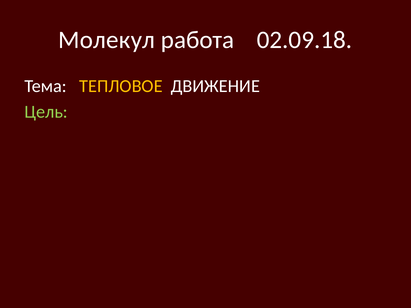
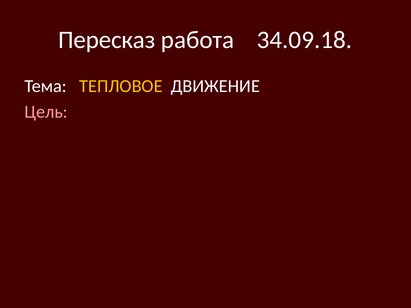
Молекул: Молекул -> Пересказ
02.09.18: 02.09.18 -> 34.09.18
Цель colour: light green -> pink
